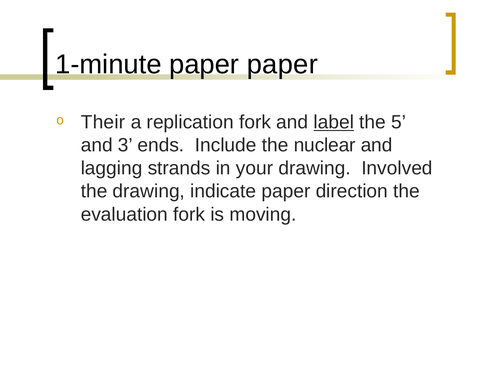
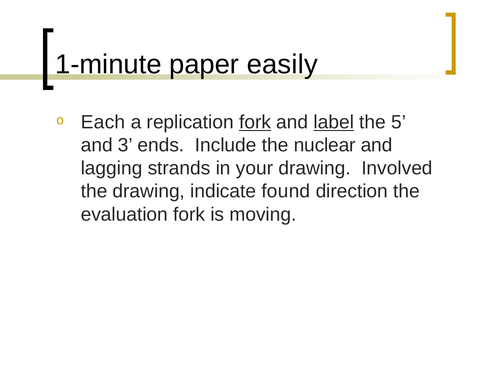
paper paper: paper -> easily
Their: Their -> Each
fork at (255, 122) underline: none -> present
indicate paper: paper -> found
